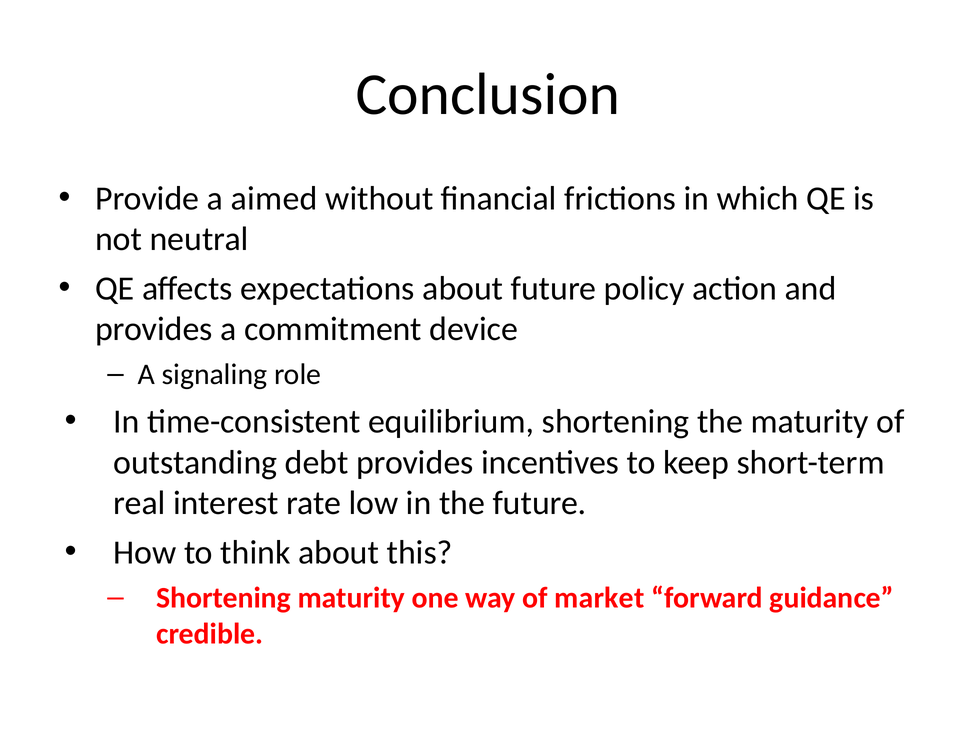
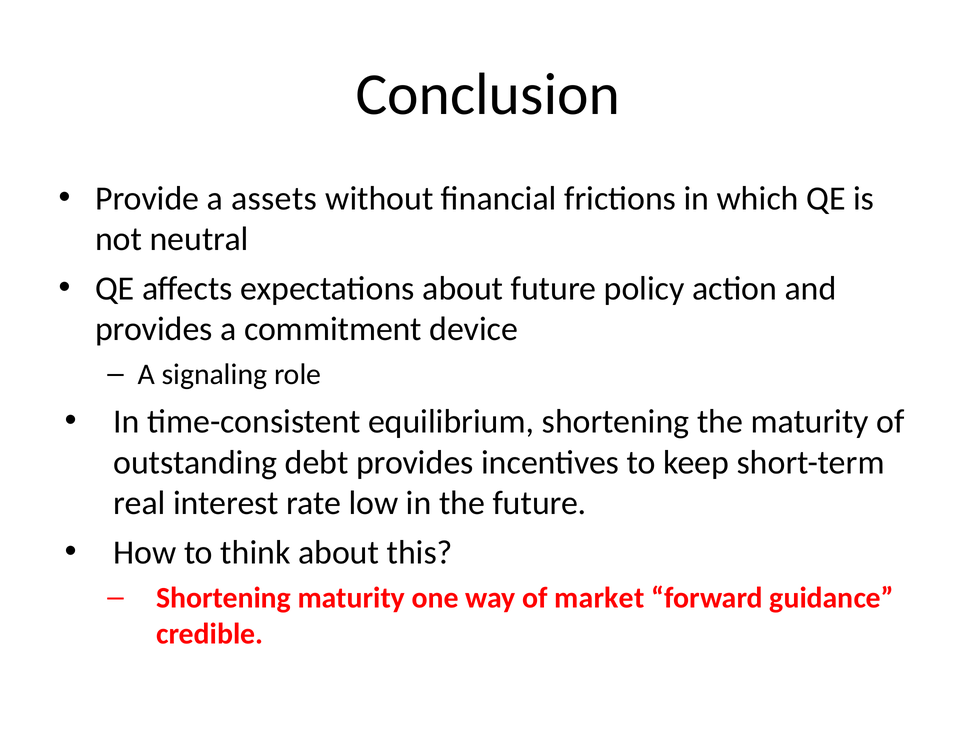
aimed: aimed -> assets
